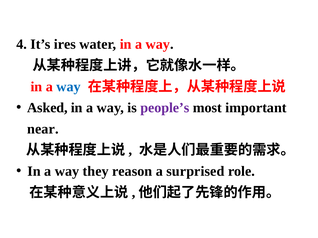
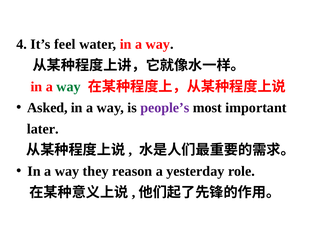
ires: ires -> feel
way at (69, 87) colour: blue -> green
near: near -> later
surprised: surprised -> yesterday
